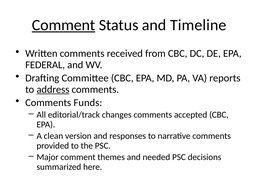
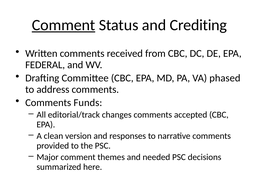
Timeline: Timeline -> Crediting
reports: reports -> phased
address underline: present -> none
